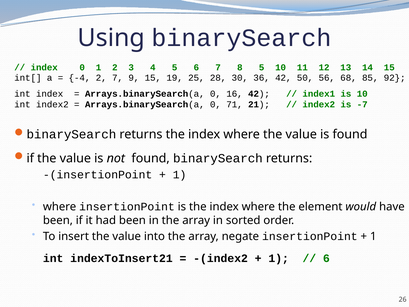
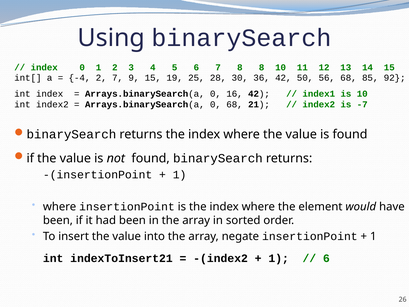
8 5: 5 -> 8
0 71: 71 -> 68
